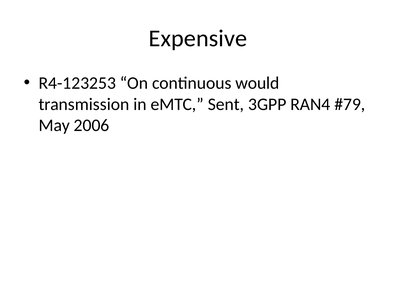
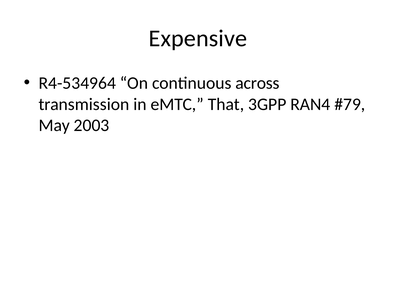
R4-123253: R4-123253 -> R4-534964
would: would -> across
Sent: Sent -> That
2006: 2006 -> 2003
